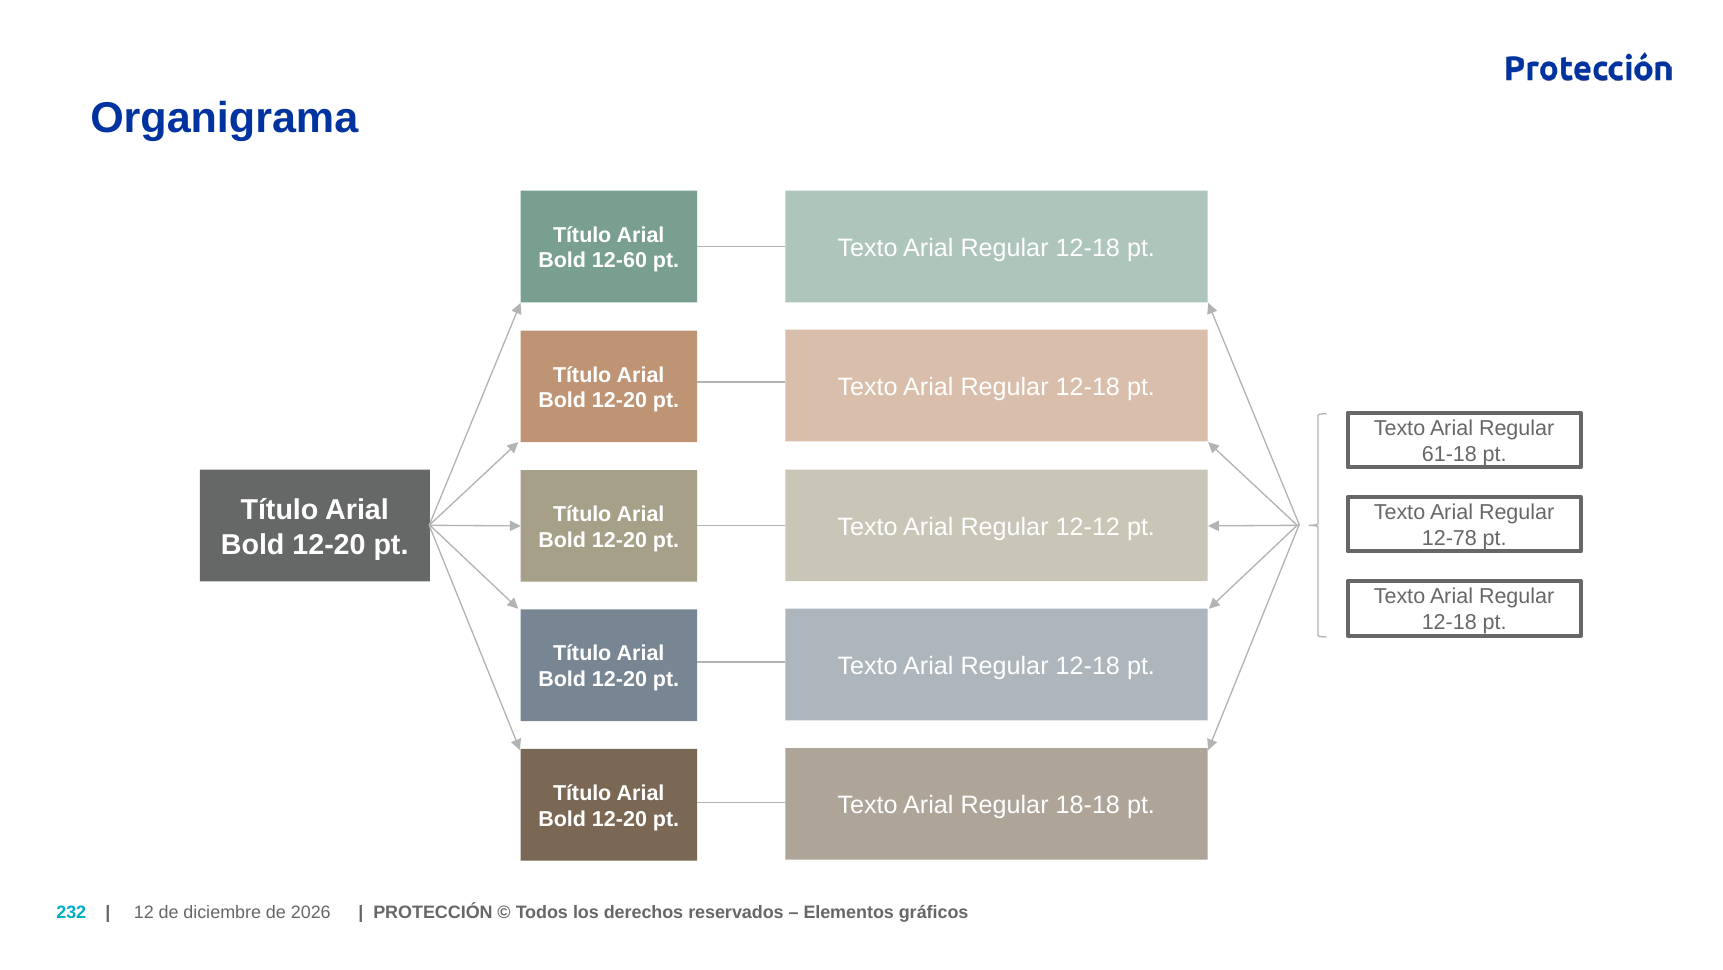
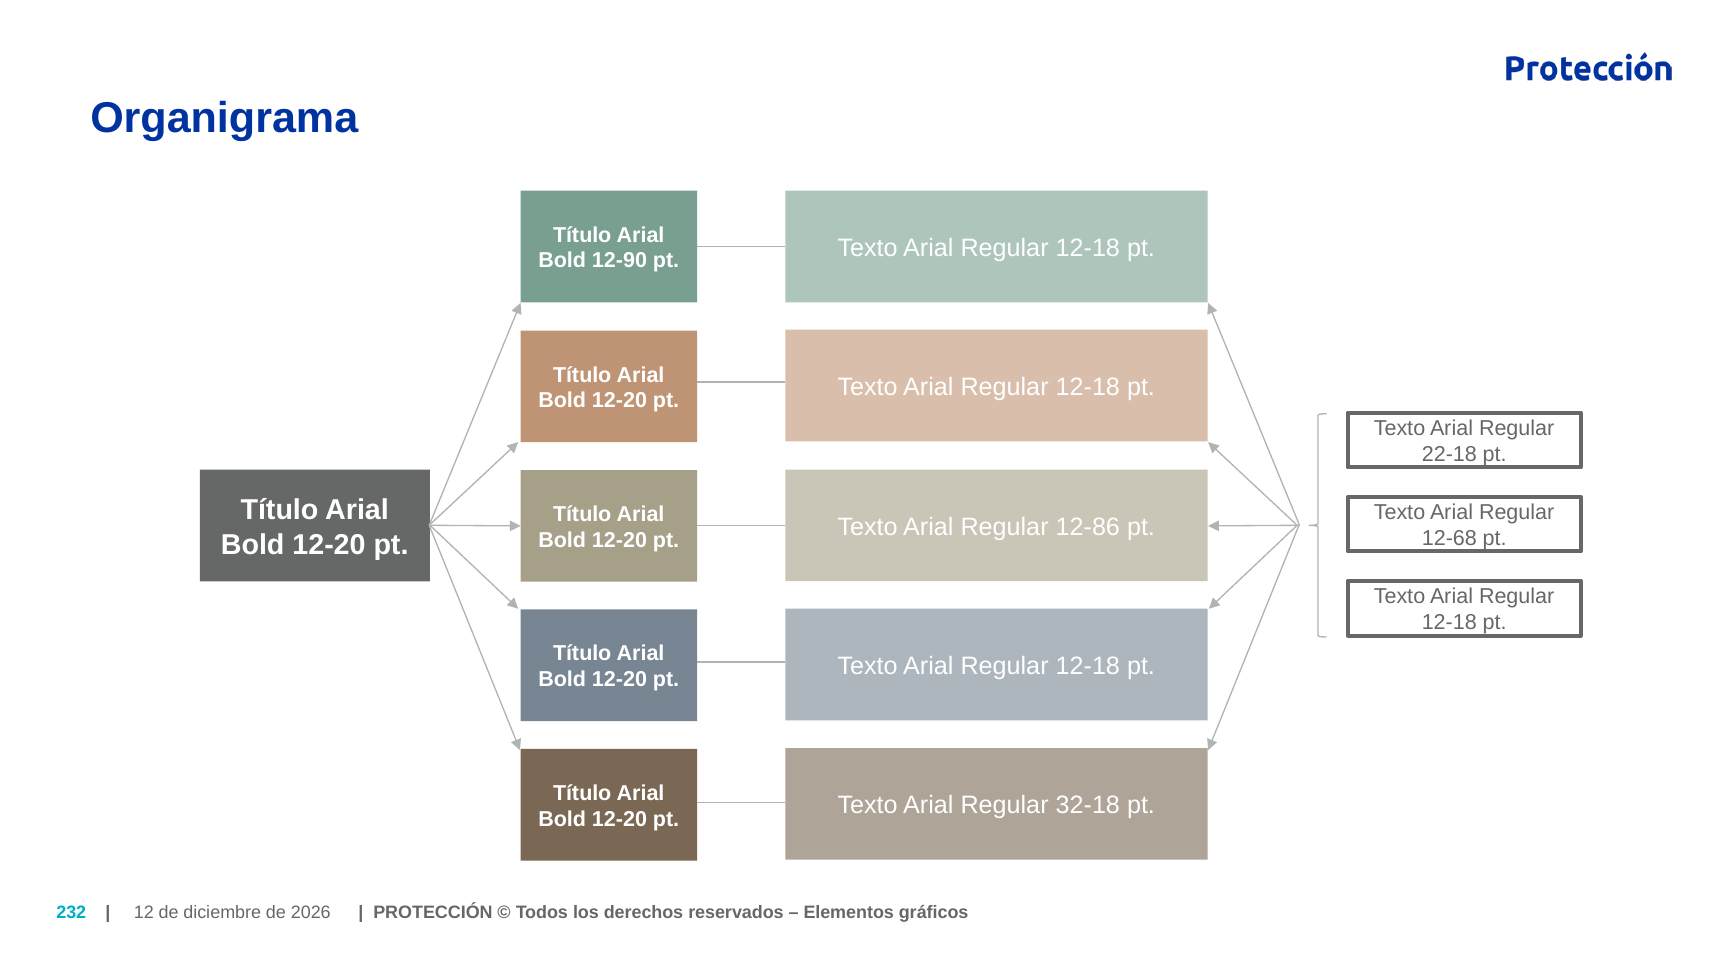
12-60: 12-60 -> 12-90
61-18: 61-18 -> 22-18
12-12: 12-12 -> 12-86
12-78: 12-78 -> 12-68
18-18: 18-18 -> 32-18
